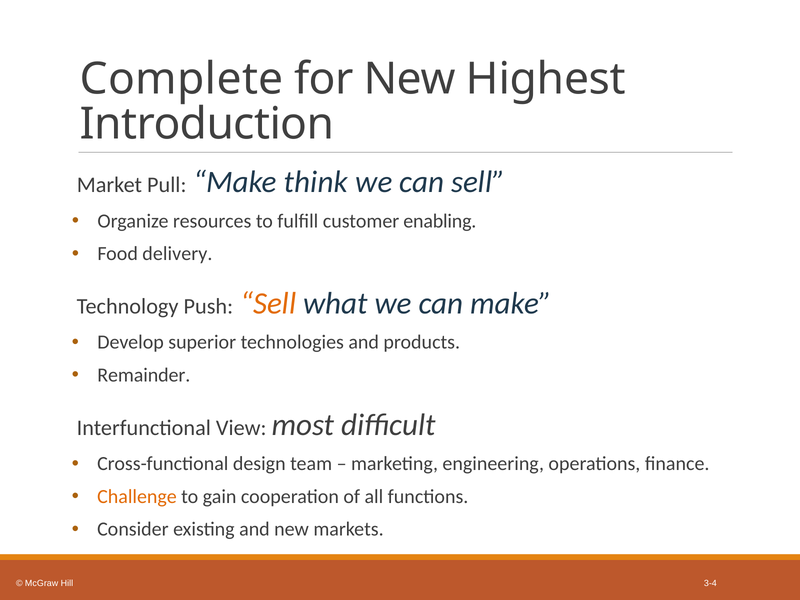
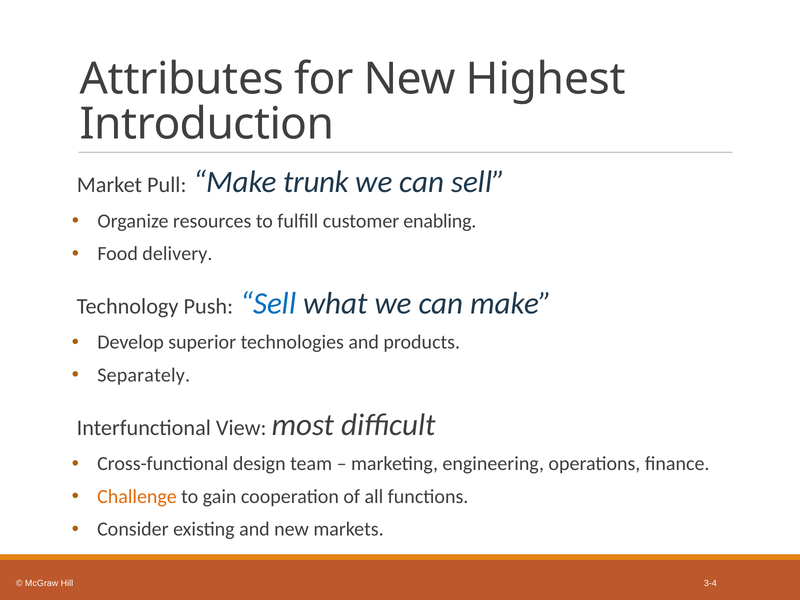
Complete: Complete -> Attributes
think: think -> trunk
Sell at (268, 304) colour: orange -> blue
Remainder: Remainder -> Separately
